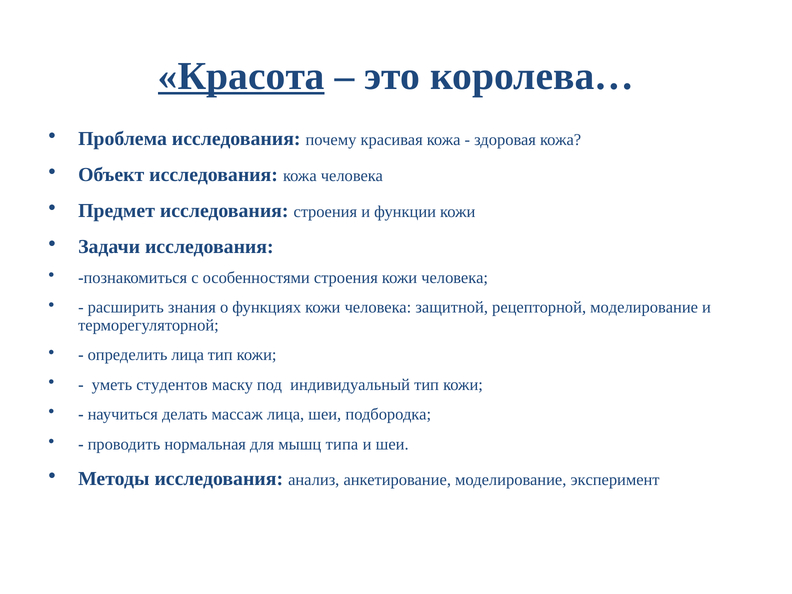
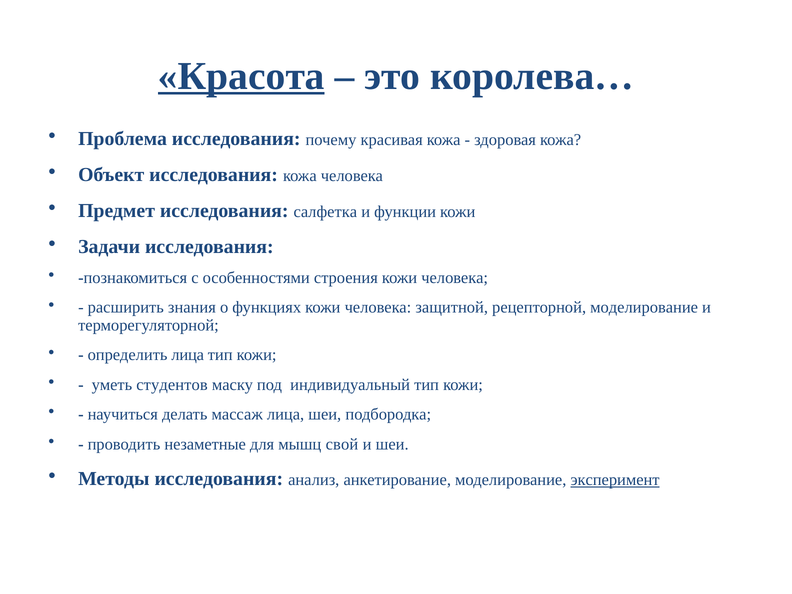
исследования строения: строения -> салфетка
нормальная: нормальная -> незаметные
типа: типа -> свой
эксперимент underline: none -> present
